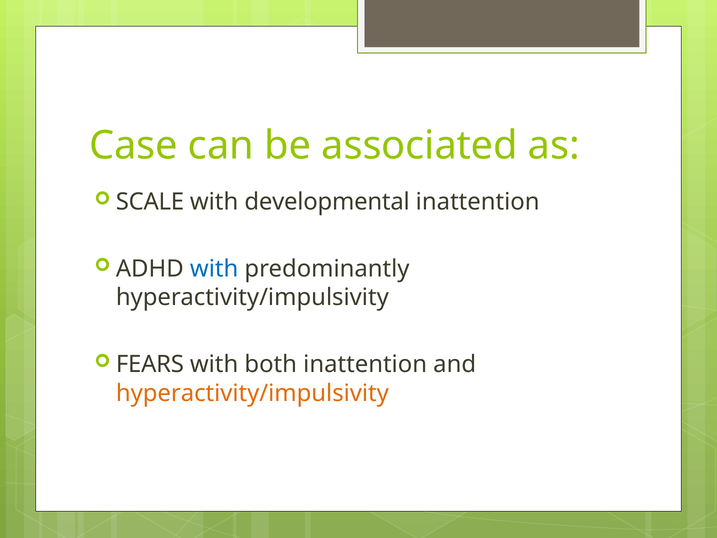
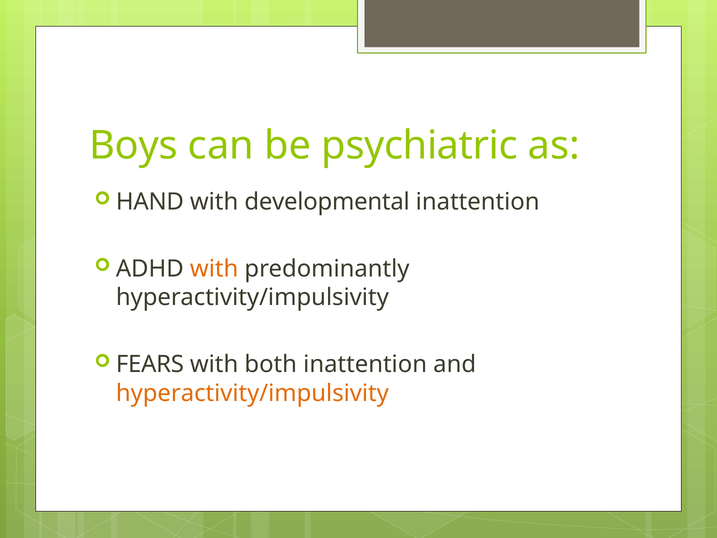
Case: Case -> Boys
associated: associated -> psychiatric
SCALE: SCALE -> HAND
with at (214, 269) colour: blue -> orange
